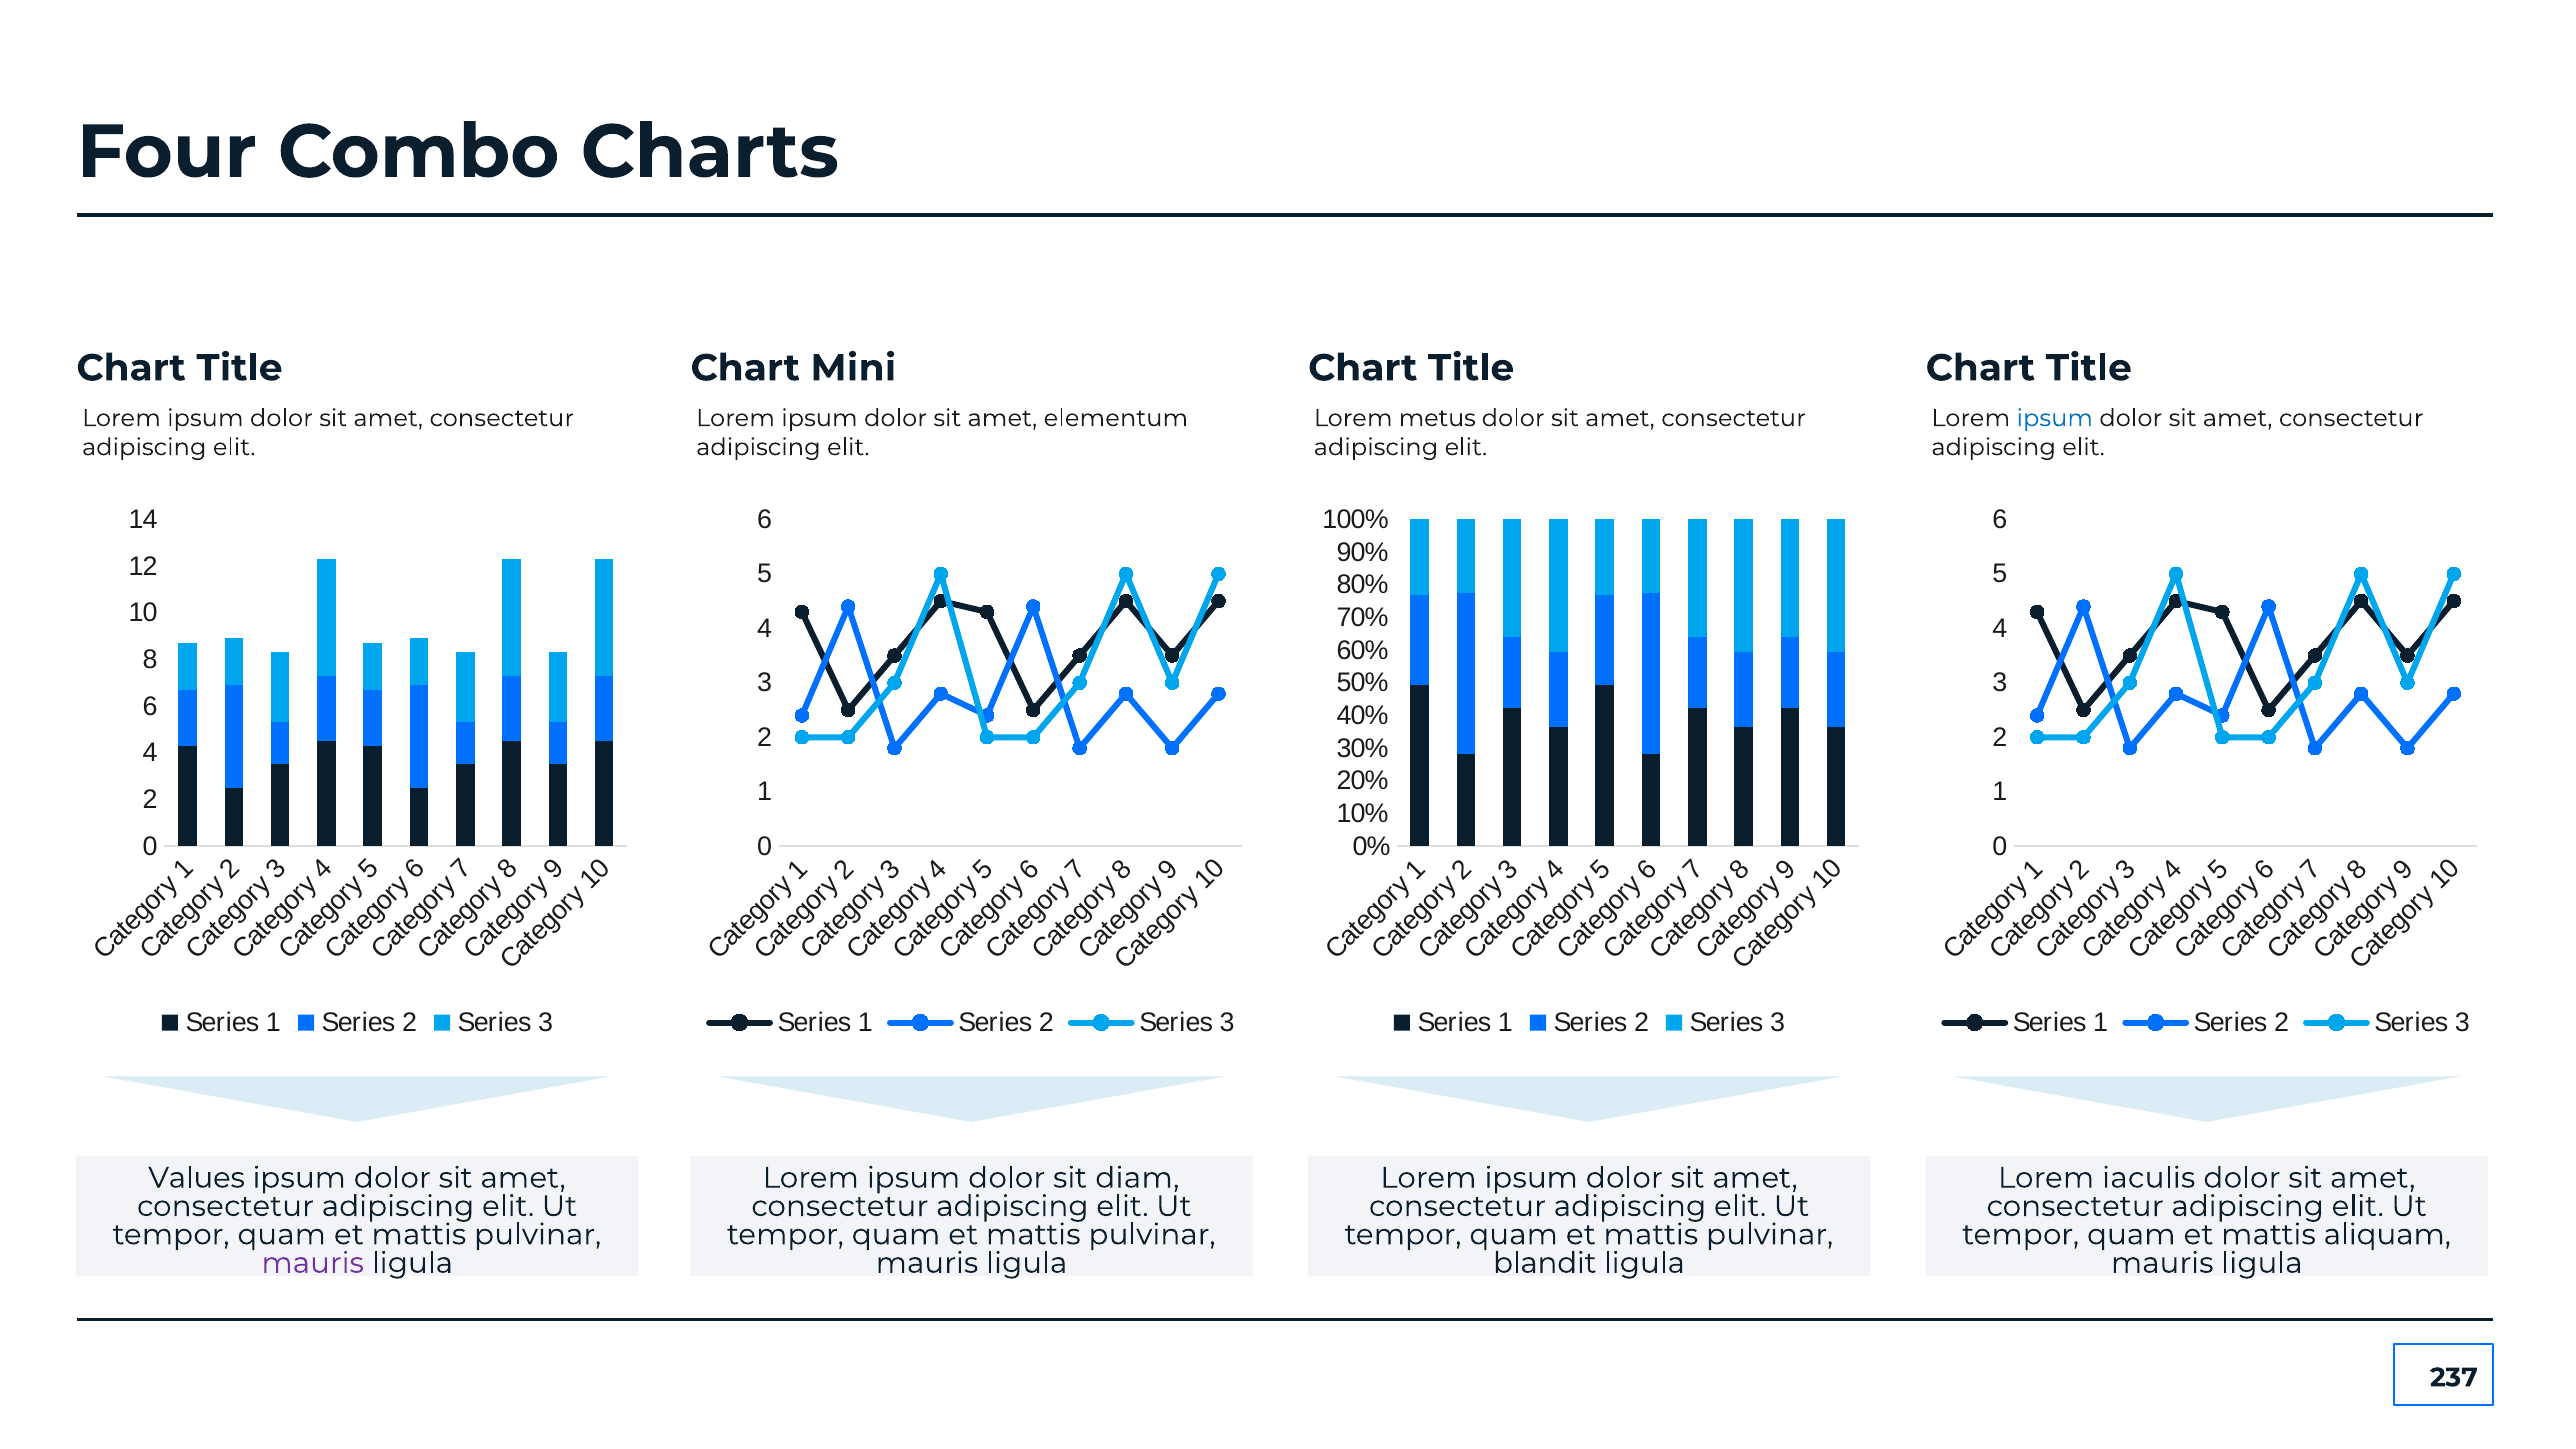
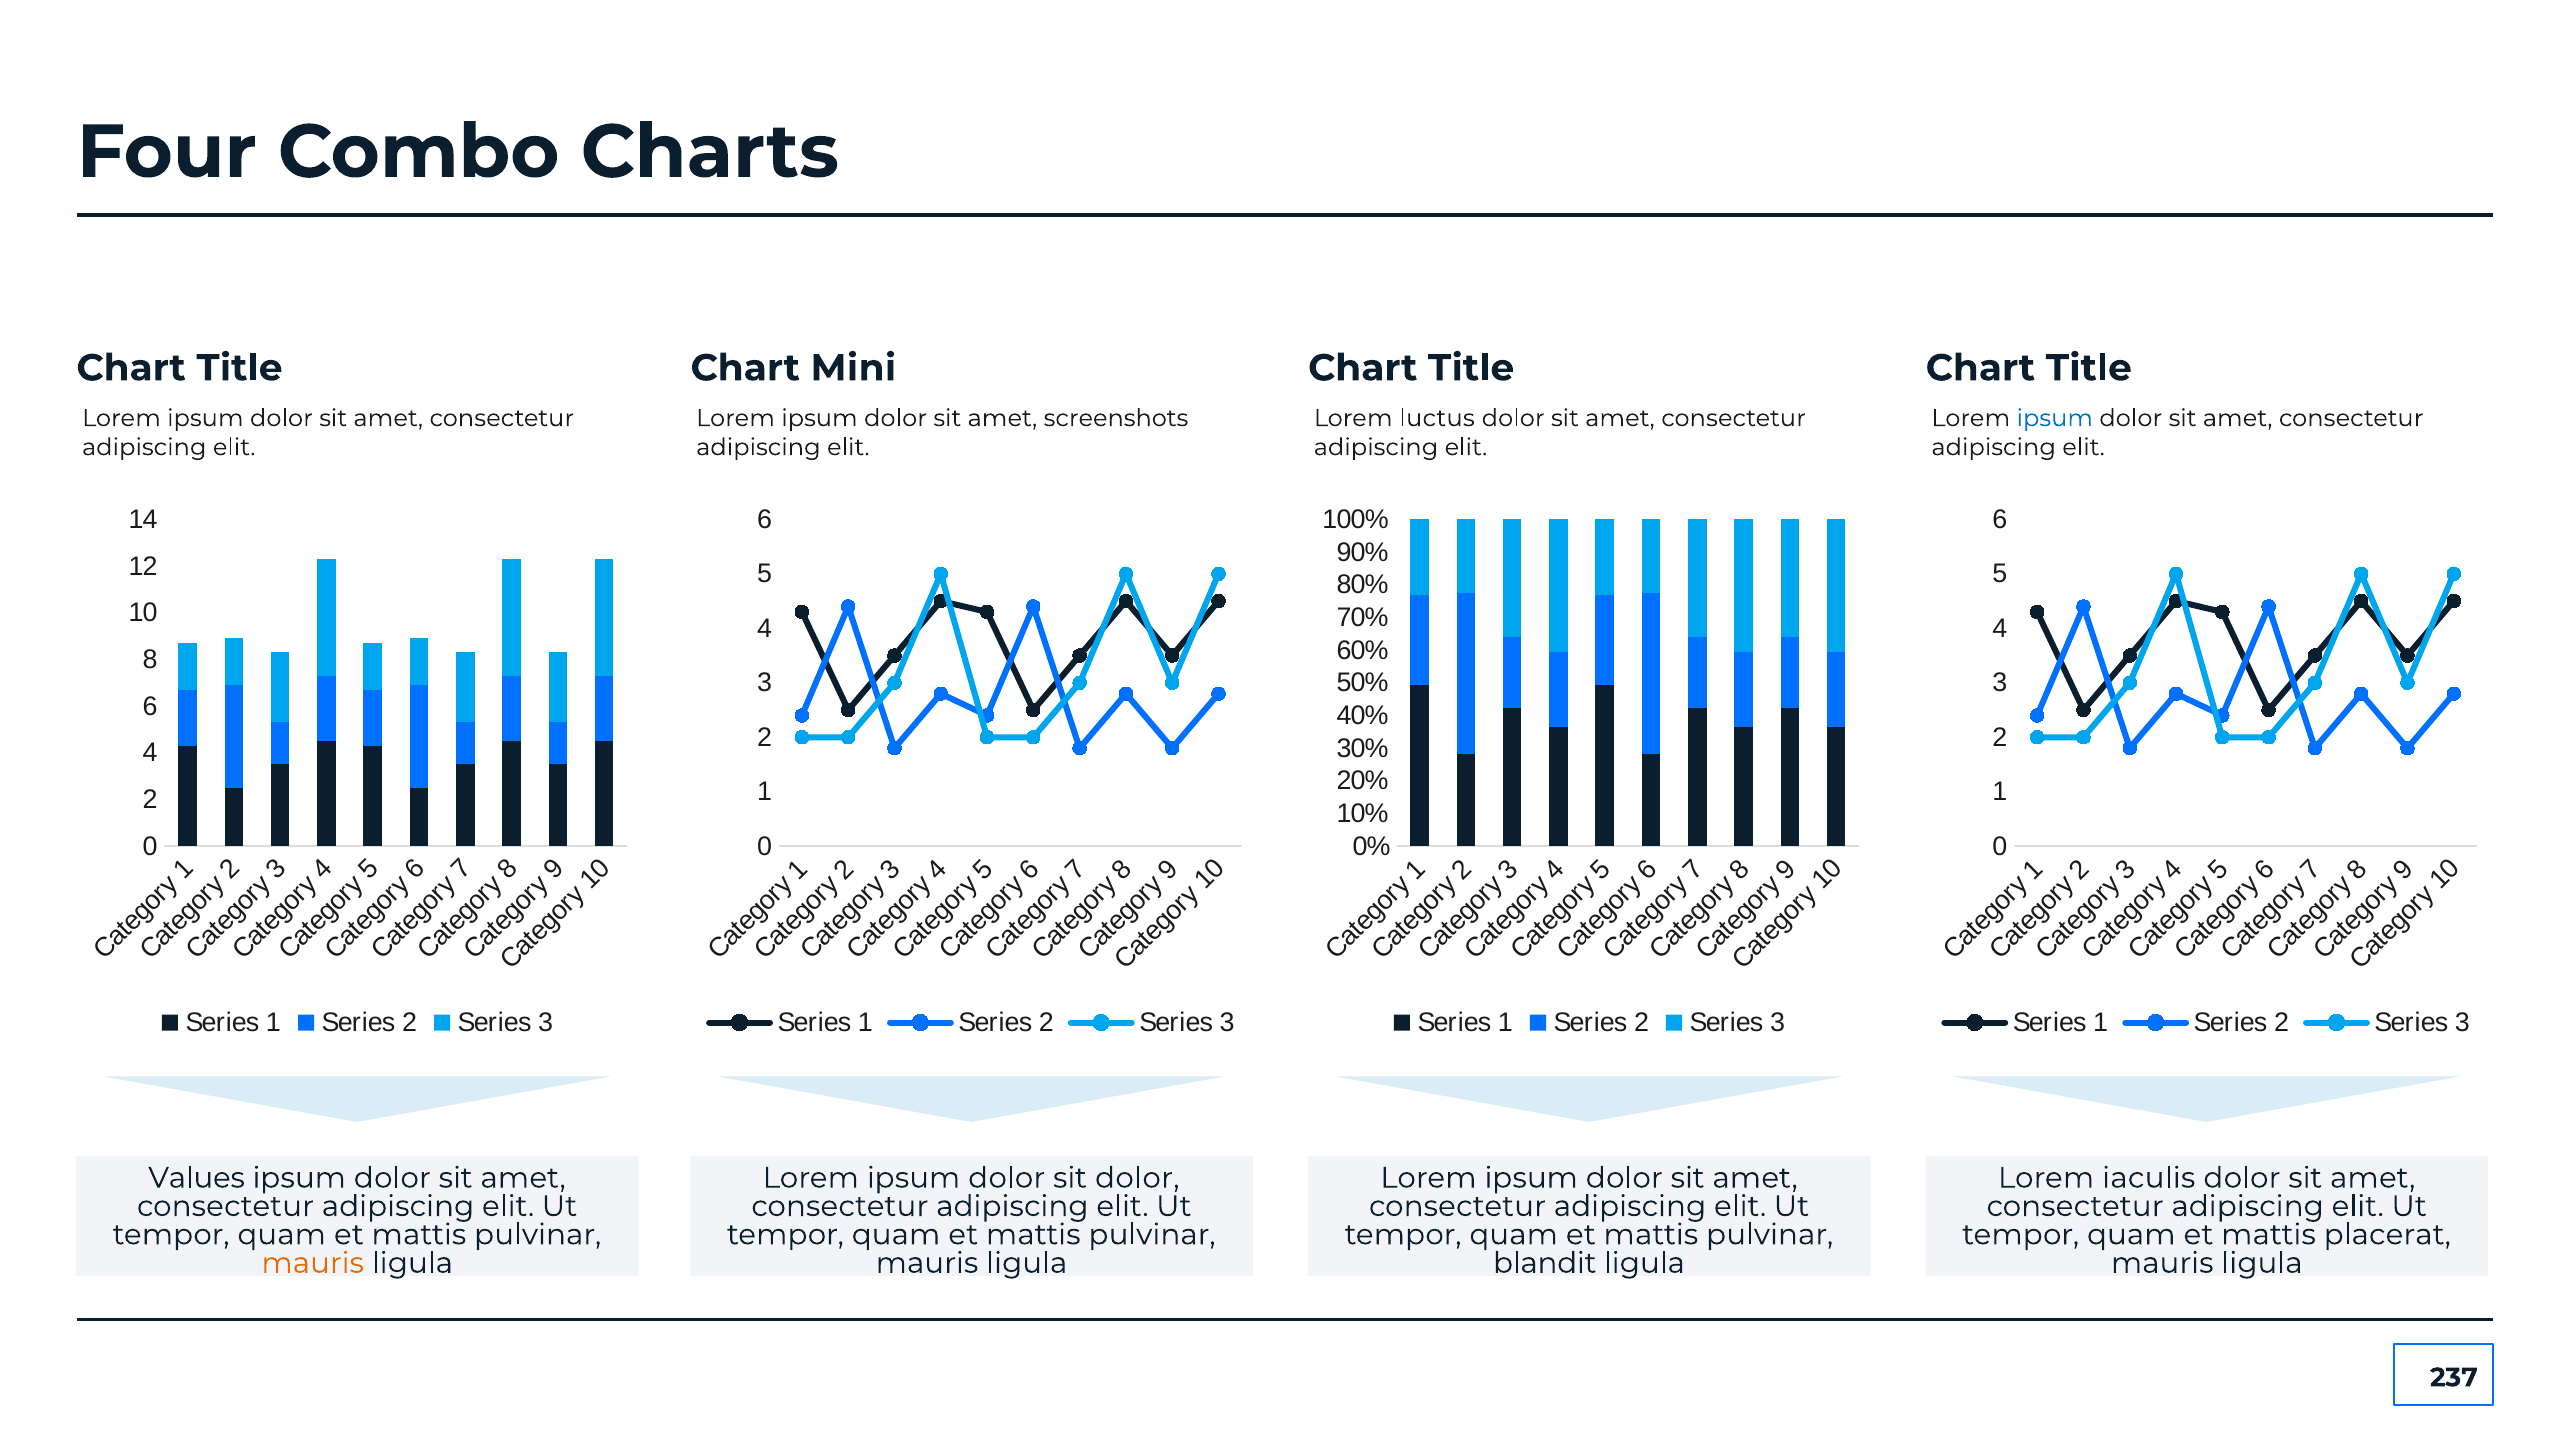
elementum: elementum -> screenshots
metus: metus -> luctus
sit diam: diam -> dolor
aliquam: aliquam -> placerat
mauris at (313, 1263) colour: purple -> orange
